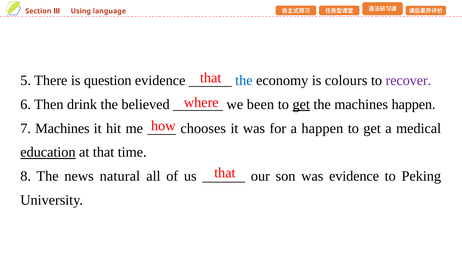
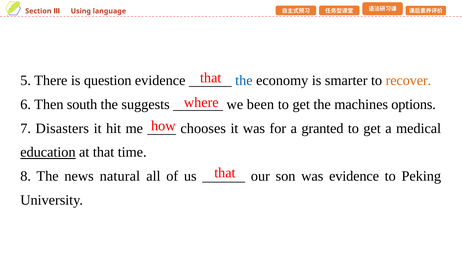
colours: colours -> smarter
recover colour: purple -> orange
drink: drink -> south
believed: believed -> suggests
get at (301, 104) underline: present -> none
machines happen: happen -> options
7 Machines: Machines -> Disasters
a happen: happen -> granted
